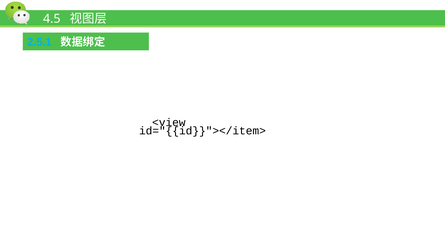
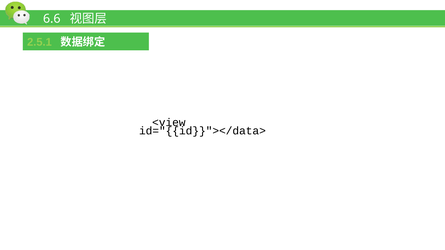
4.5: 4.5 -> 6.6
2.5.1 colour: light blue -> light green
id="{{id}}"></item>: id="{{id}}"></item> -> id="{{id}}"></data>
